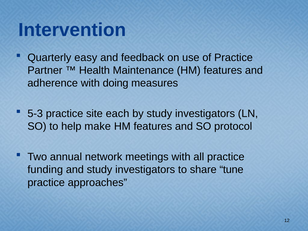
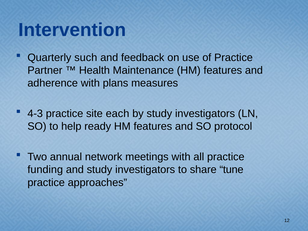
easy: easy -> such
doing: doing -> plans
5-3: 5-3 -> 4-3
make: make -> ready
